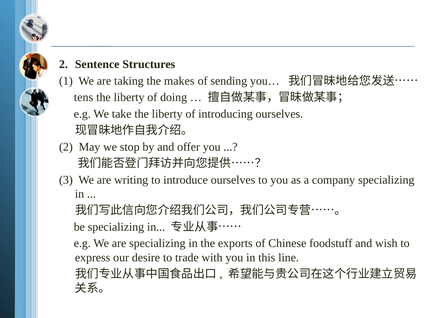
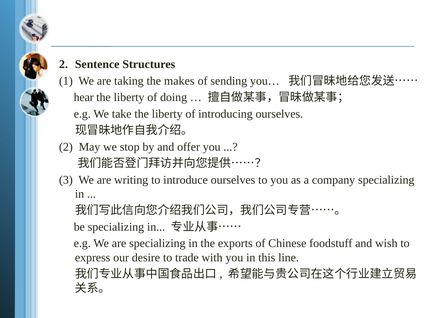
tens: tens -> hear
